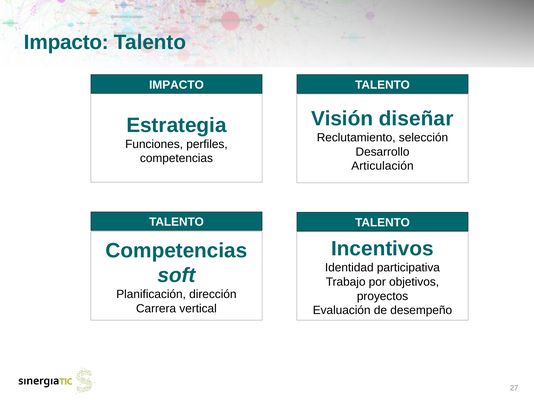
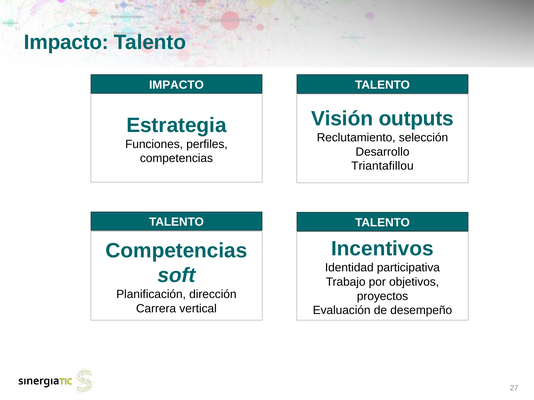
diseñar: diseñar -> outputs
Articulación: Articulación -> Triantafillou
